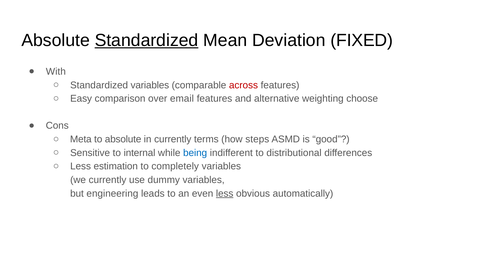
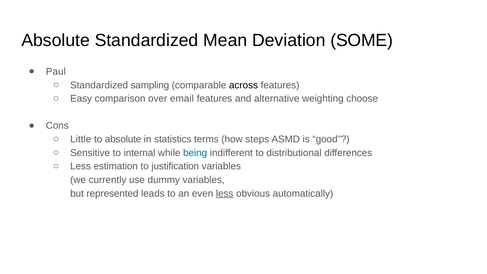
Standardized at (147, 40) underline: present -> none
FIXED: FIXED -> SOME
With: With -> Paul
Standardized variables: variables -> sampling
across colour: red -> black
Meta: Meta -> Little
in currently: currently -> statistics
completely: completely -> justification
engineering: engineering -> represented
